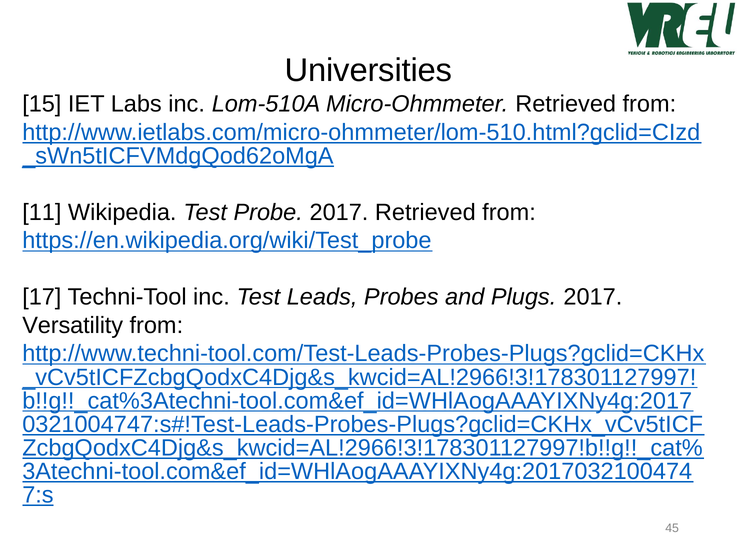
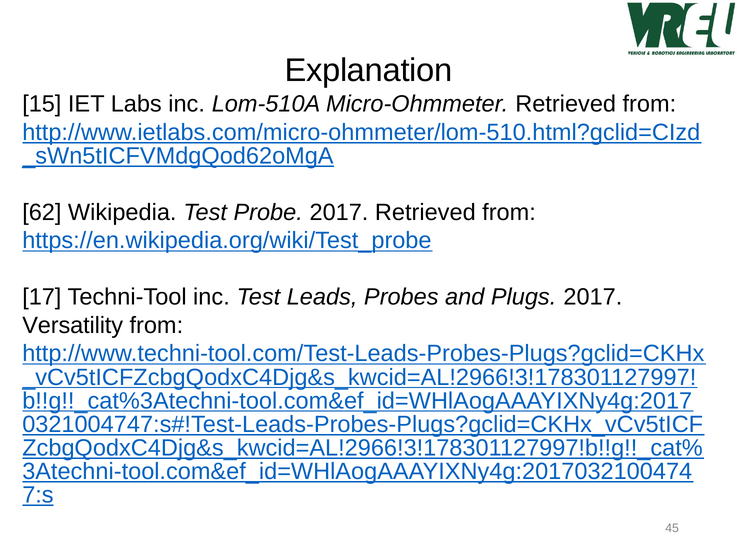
Universities: Universities -> Explanation
11: 11 -> 62
